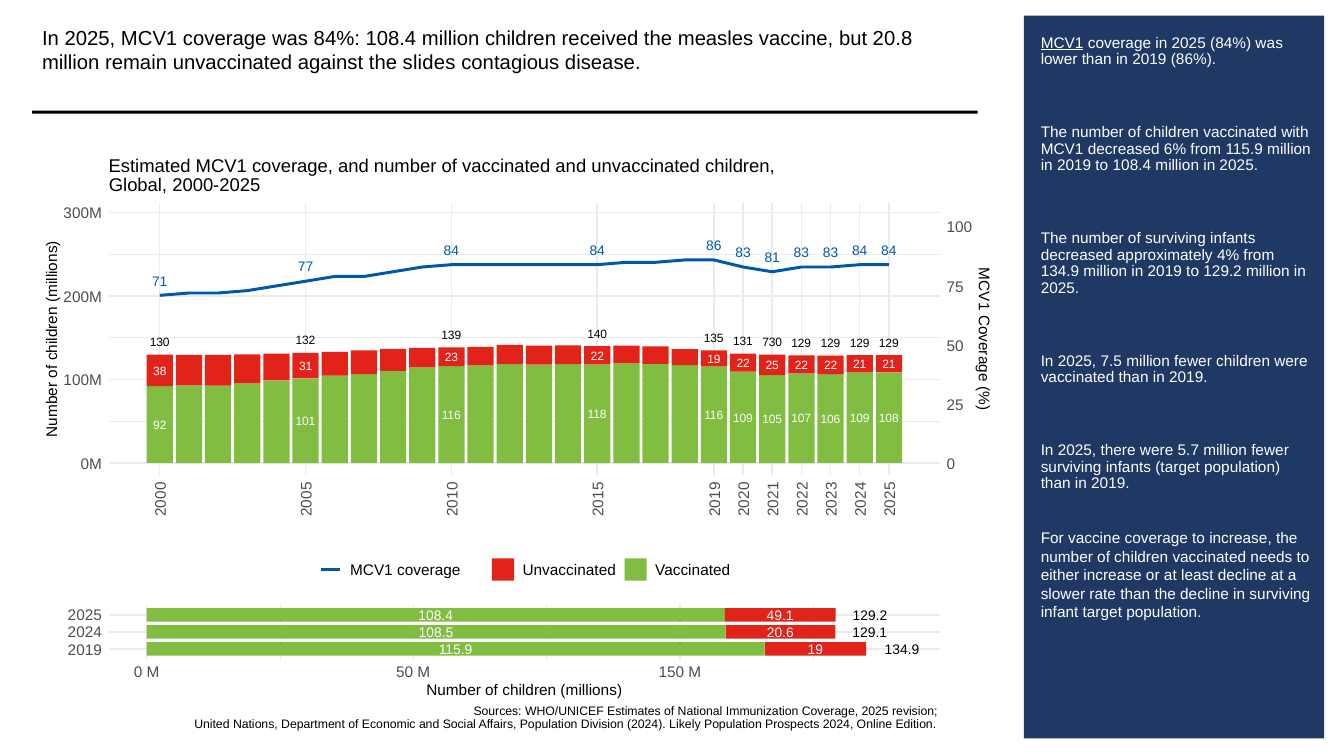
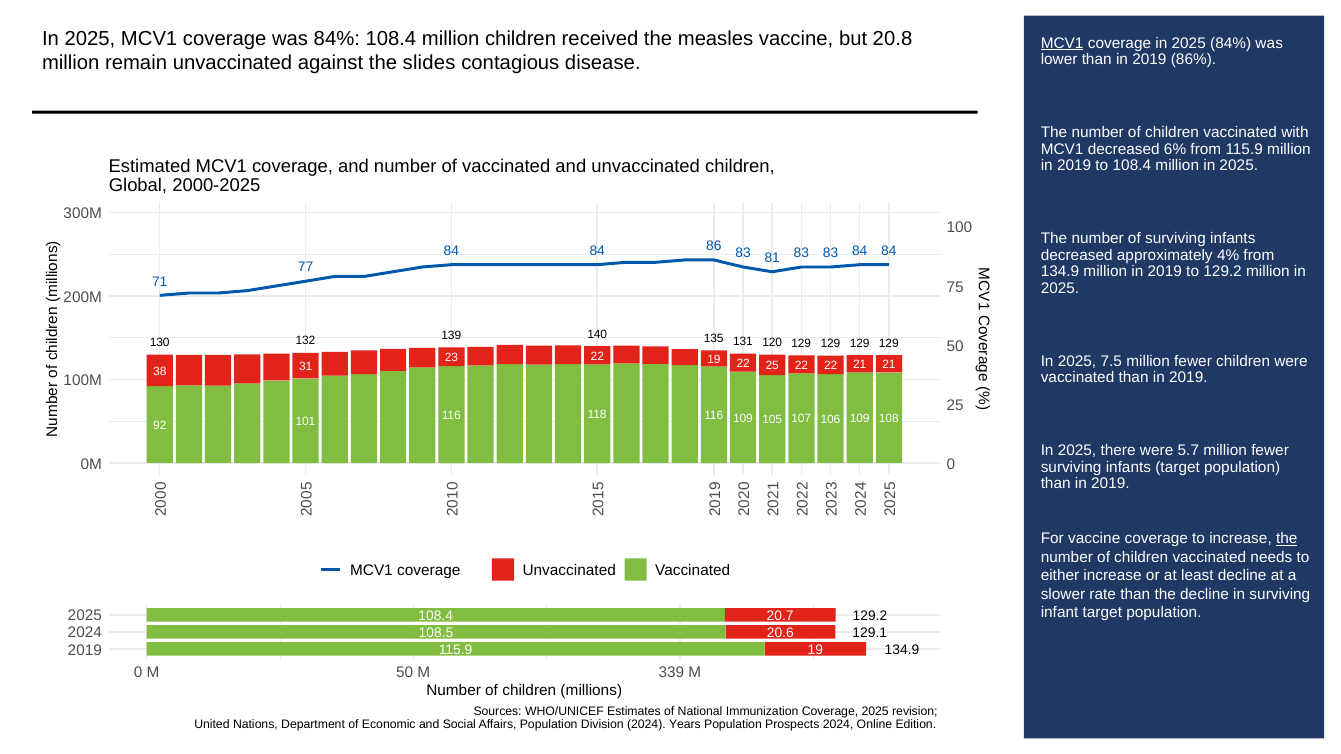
730: 730 -> 120
the at (1287, 539) underline: none -> present
49.1: 49.1 -> 20.7
150: 150 -> 339
Likely: Likely -> Years
